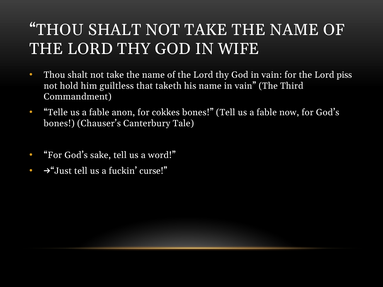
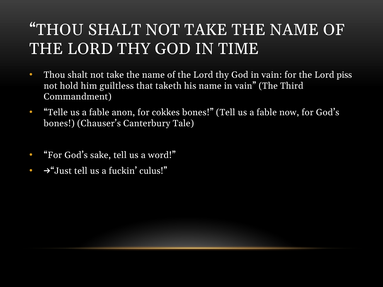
WIFE: WIFE -> TIME
curse: curse -> culus
